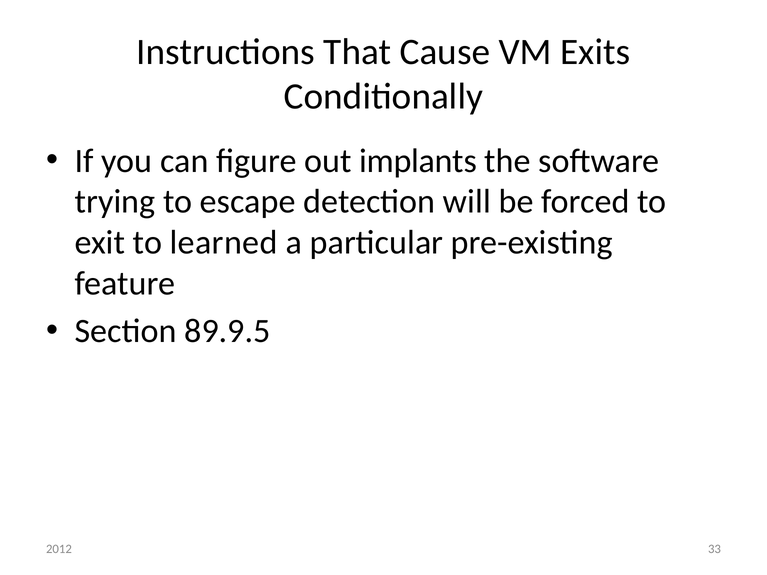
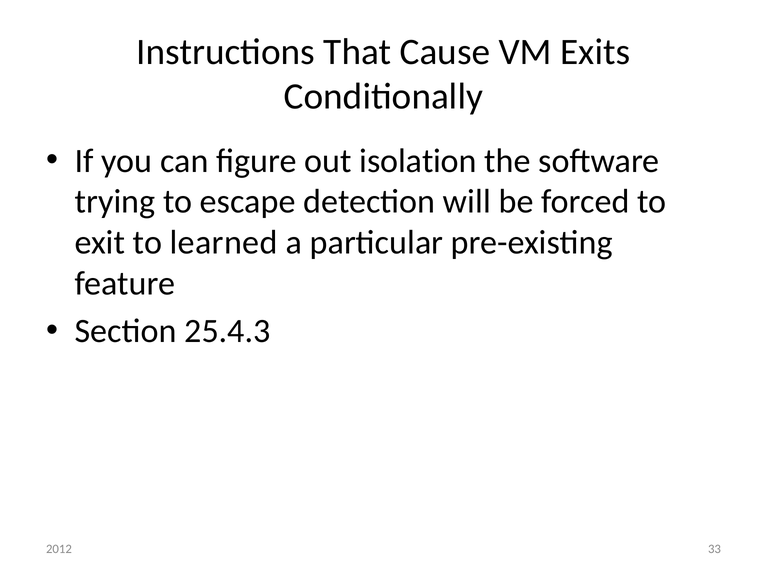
implants: implants -> isolation
89.9.5: 89.9.5 -> 25.4.3
